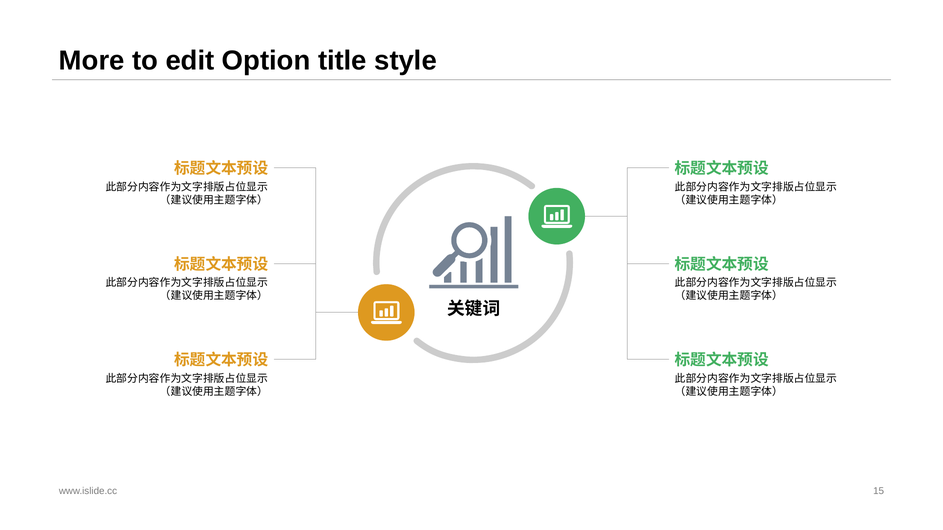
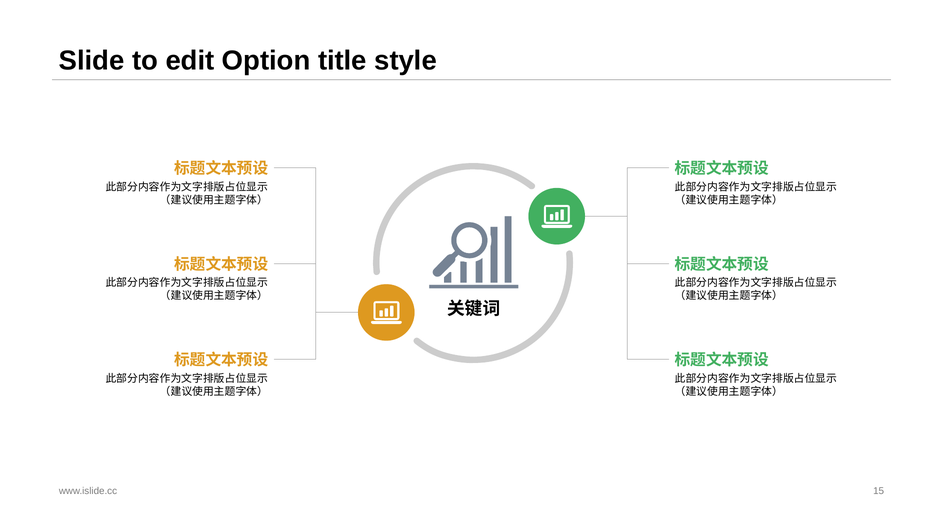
More: More -> Slide
